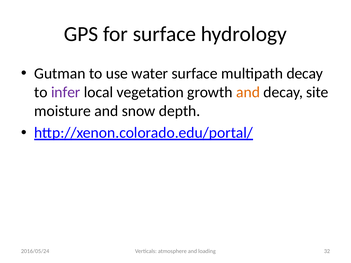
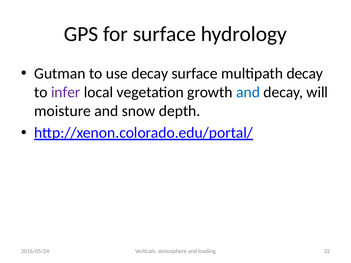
use water: water -> decay
and at (248, 92) colour: orange -> blue
site: site -> will
